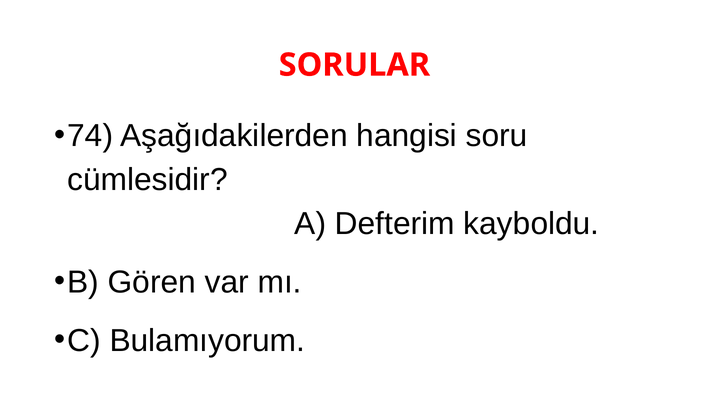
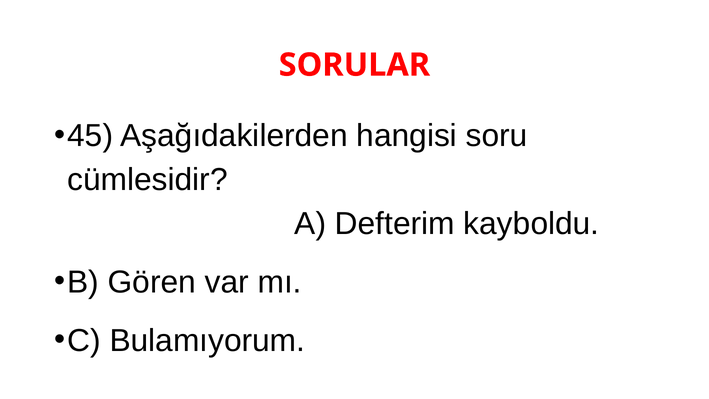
74: 74 -> 45
